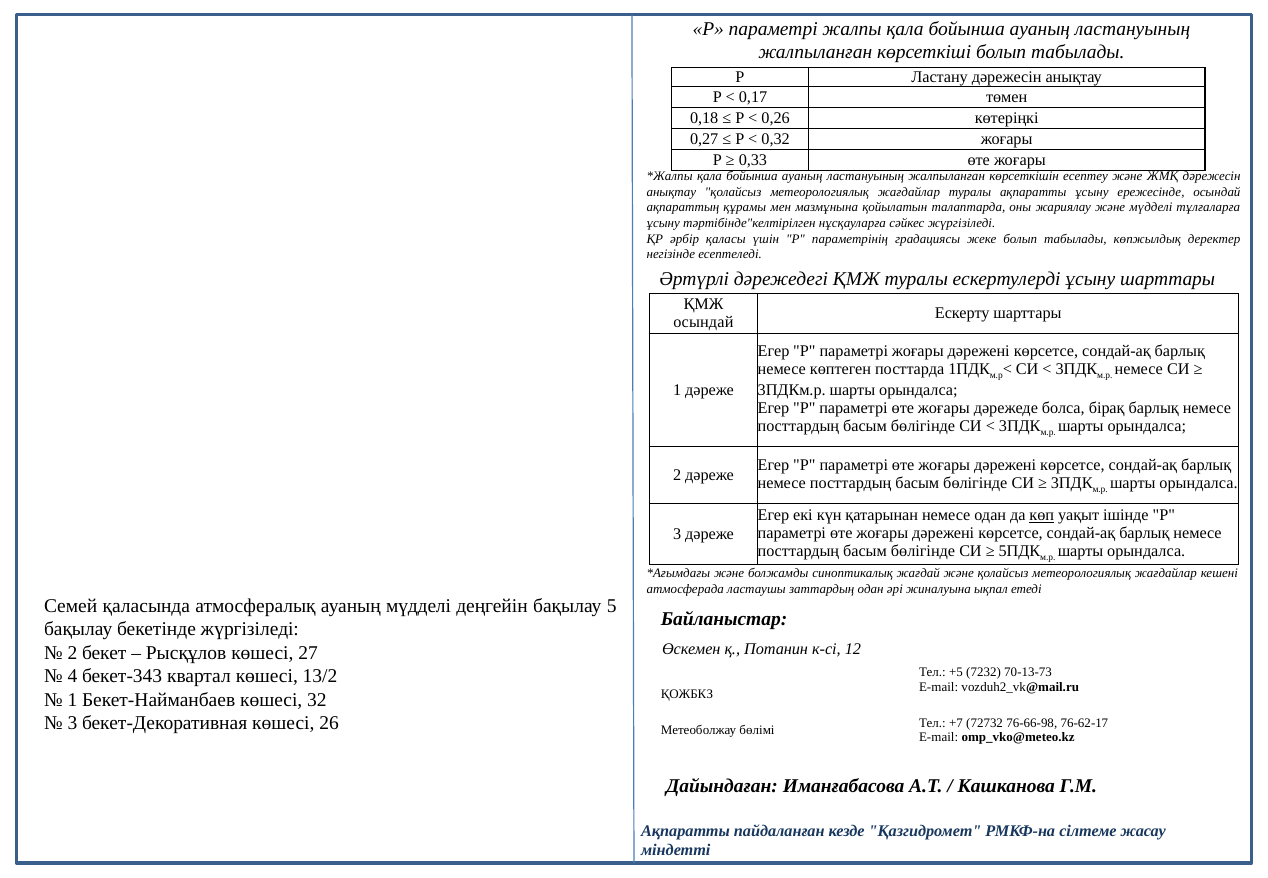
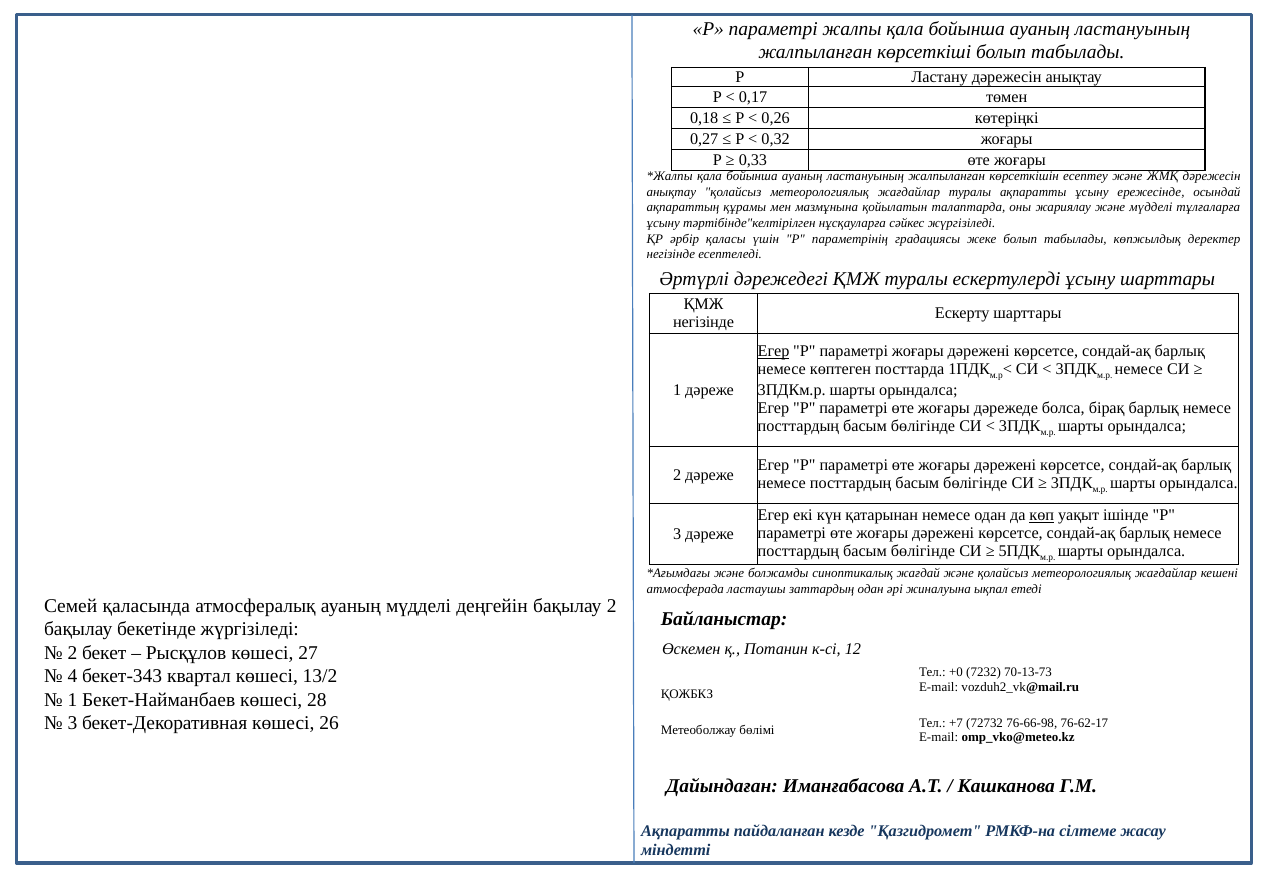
осындай at (703, 322): осындай -> негізінде
Егер at (774, 351) underline: none -> present
бақылау 5: 5 -> 2
+5: +5 -> +0
32: 32 -> 28
